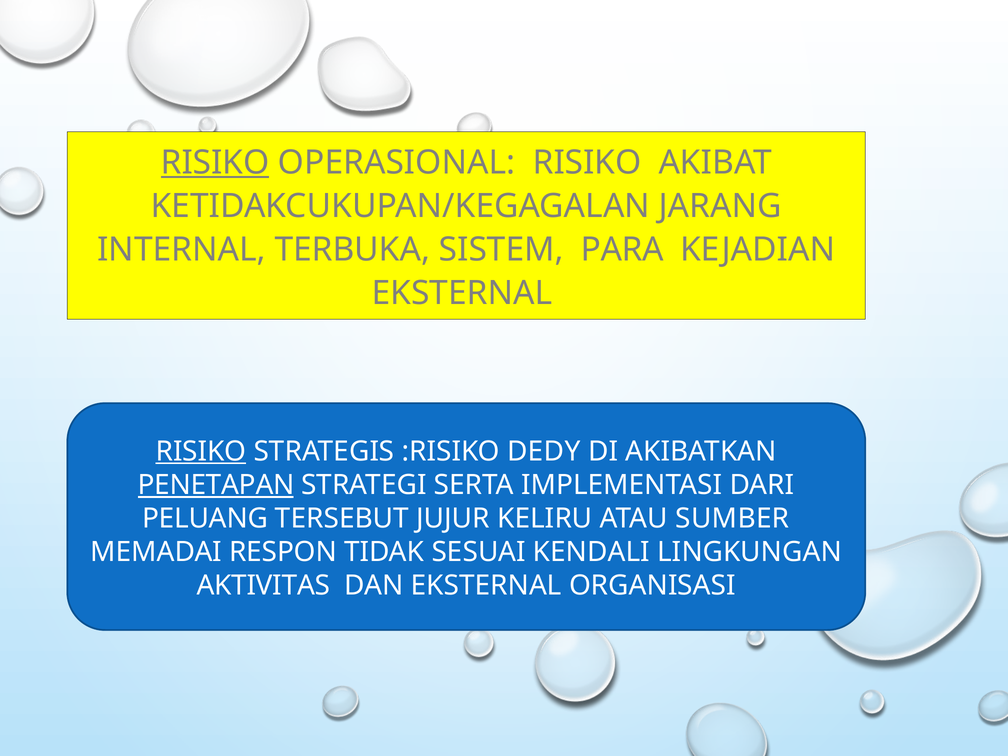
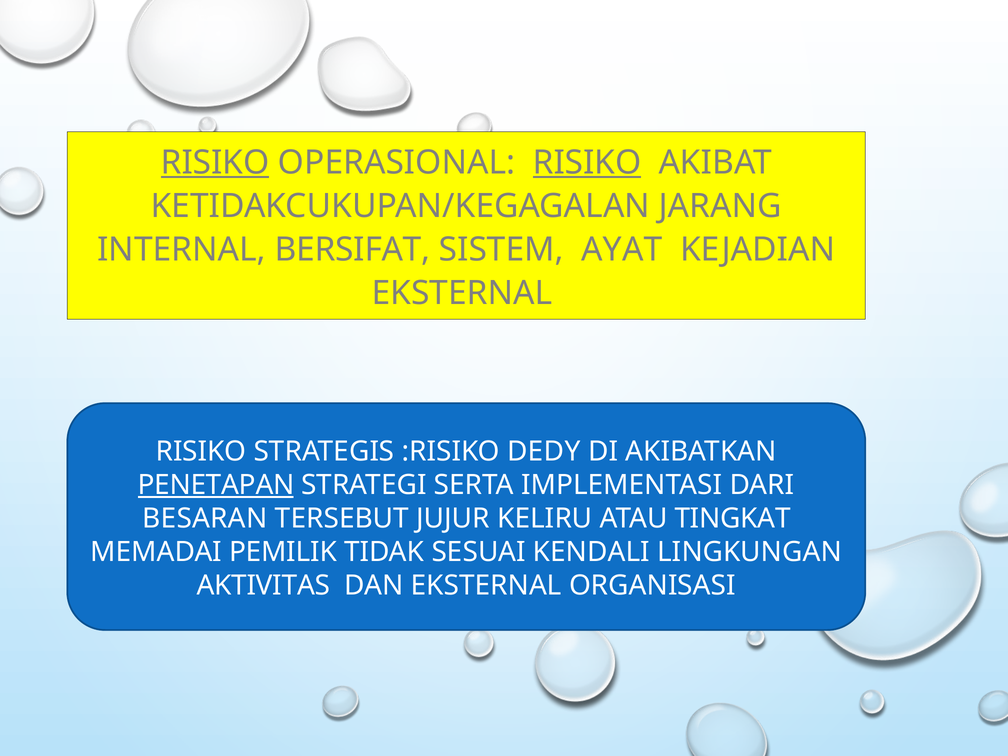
RISIKO at (587, 163) underline: none -> present
TERBUKA: TERBUKA -> BERSIFAT
PARA: PARA -> AYAT
RISIKO at (201, 451) underline: present -> none
PELUANG: PELUANG -> BESARAN
SUMBER: SUMBER -> TINGKAT
RESPON: RESPON -> PEMILIK
